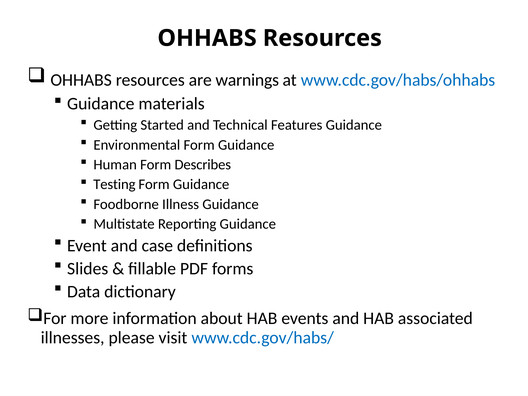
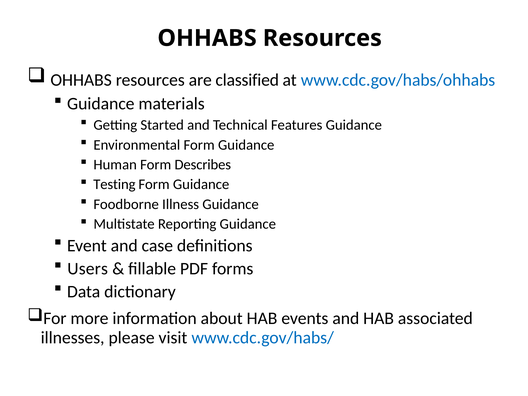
warnings: warnings -> classified
Slides: Slides -> Users
